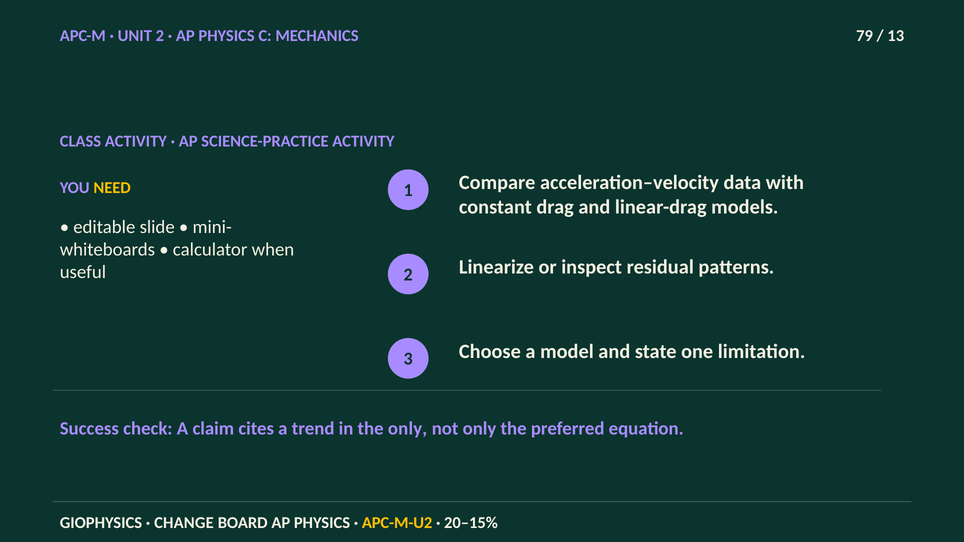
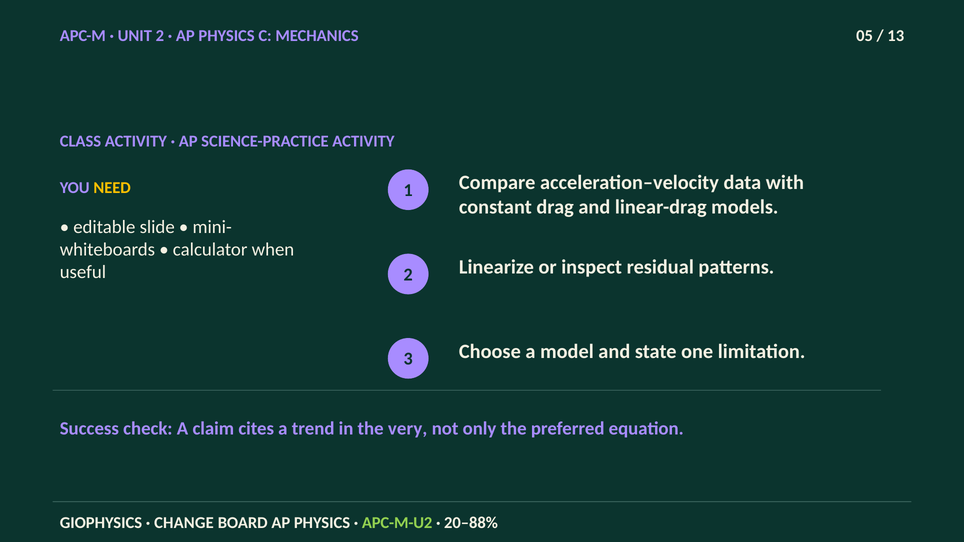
79: 79 -> 05
the only: only -> very
APC-M-U2 colour: yellow -> light green
20–15%: 20–15% -> 20–88%
